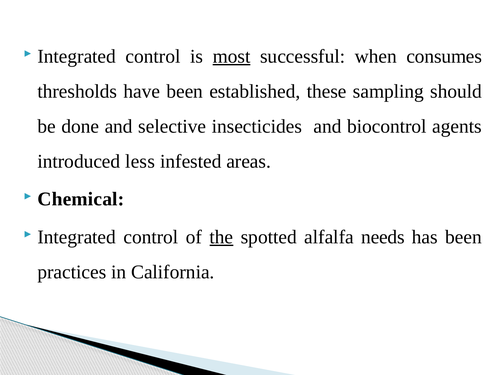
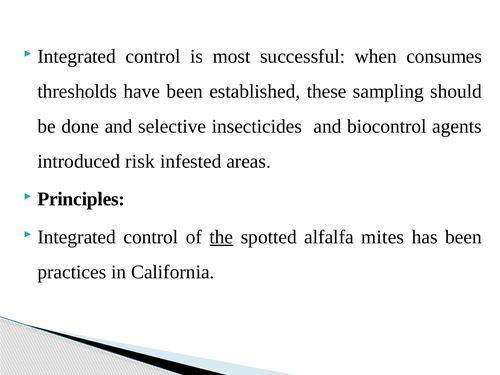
most underline: present -> none
less: less -> risk
Chemical: Chemical -> Principles
needs: needs -> mites
